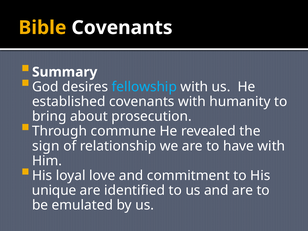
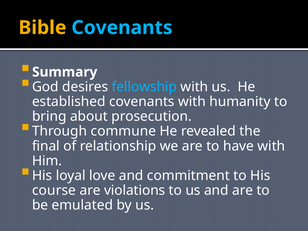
Covenants at (122, 28) colour: white -> light blue
sign: sign -> final
unique: unique -> course
identified: identified -> violations
